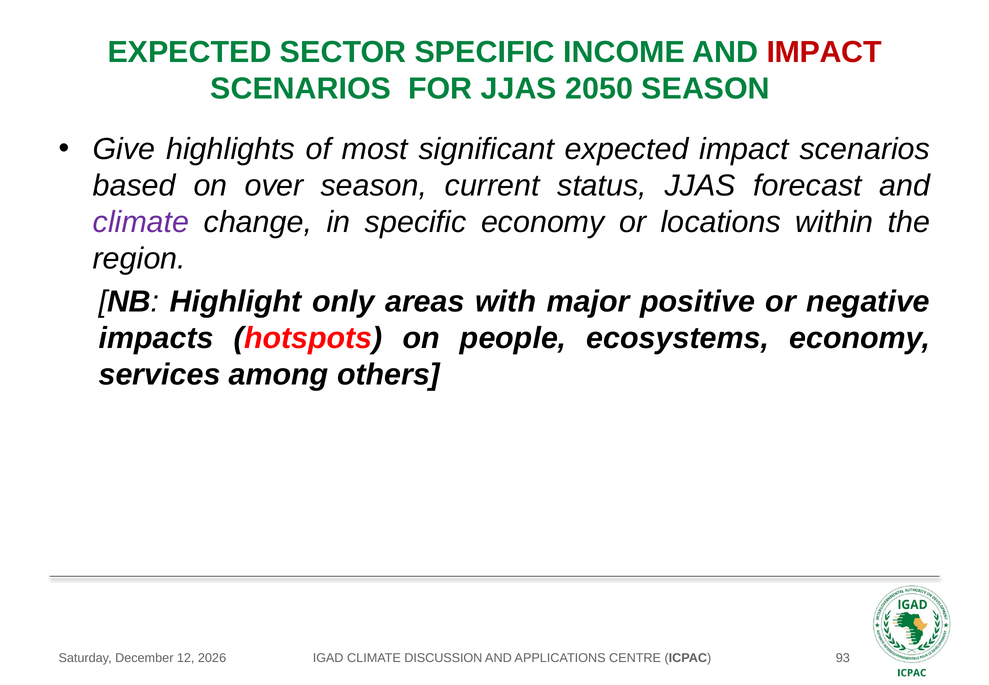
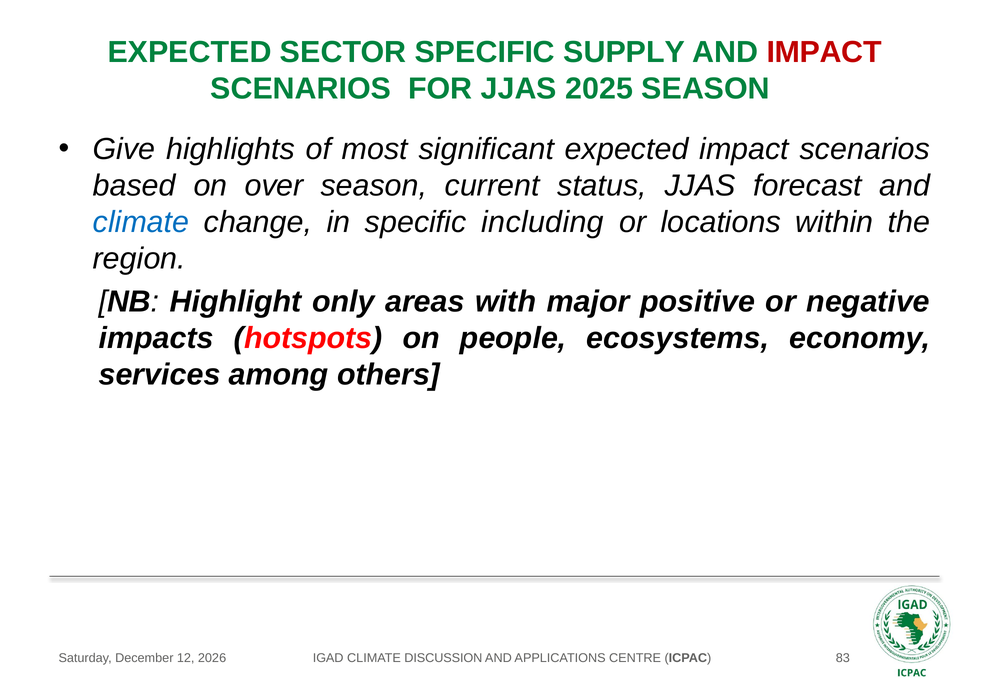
INCOME: INCOME -> SUPPLY
2050: 2050 -> 2025
climate at (141, 222) colour: purple -> blue
specific economy: economy -> including
93: 93 -> 83
